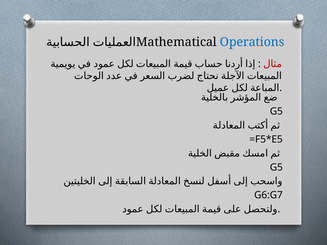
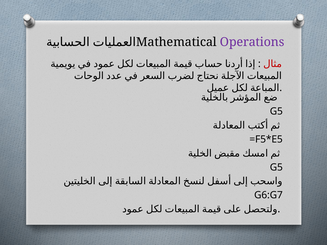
Operations colour: blue -> purple
